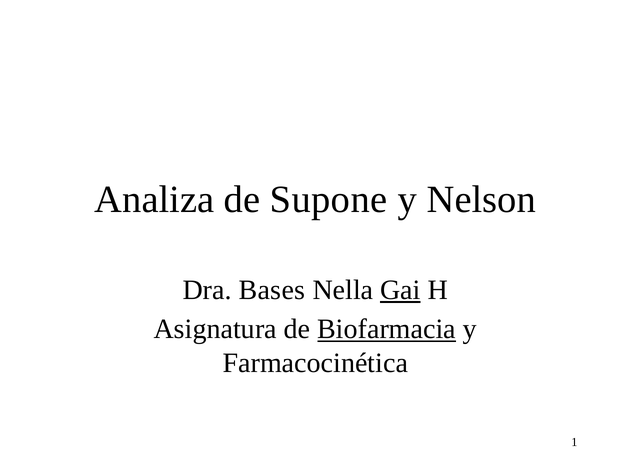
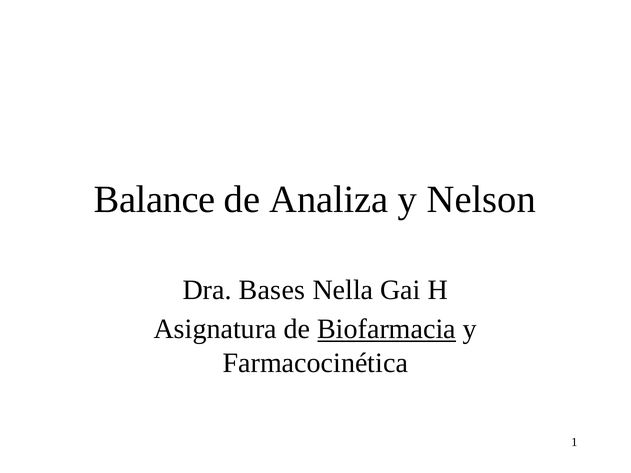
Analiza: Analiza -> Balance
Supone: Supone -> Analiza
Gai underline: present -> none
